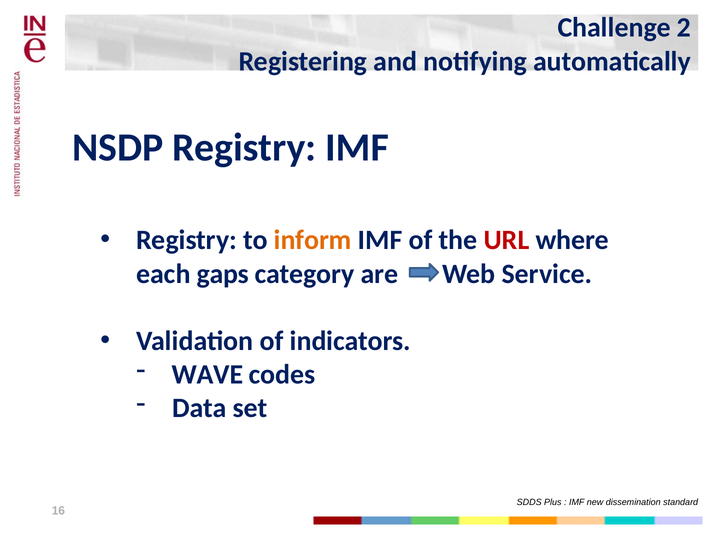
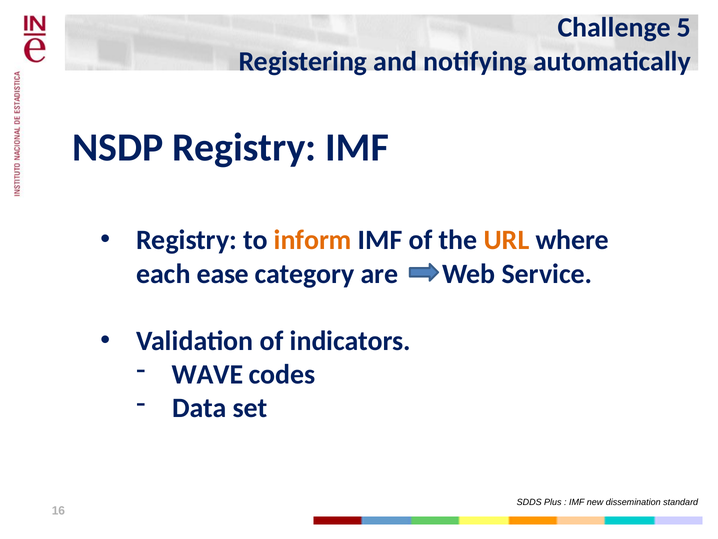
2: 2 -> 5
URL colour: red -> orange
gaps: gaps -> ease
